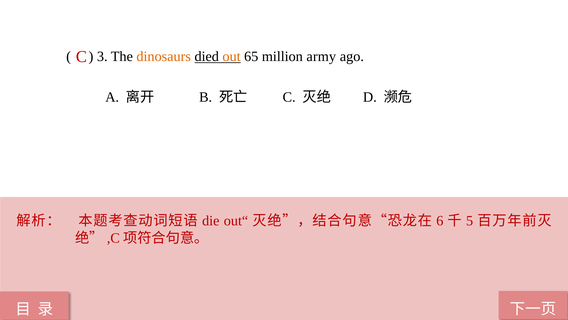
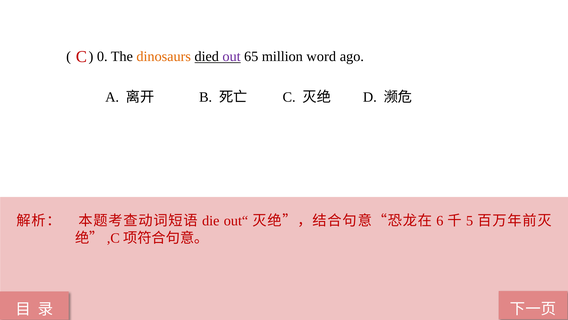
3: 3 -> 0
out colour: orange -> purple
army: army -> word
